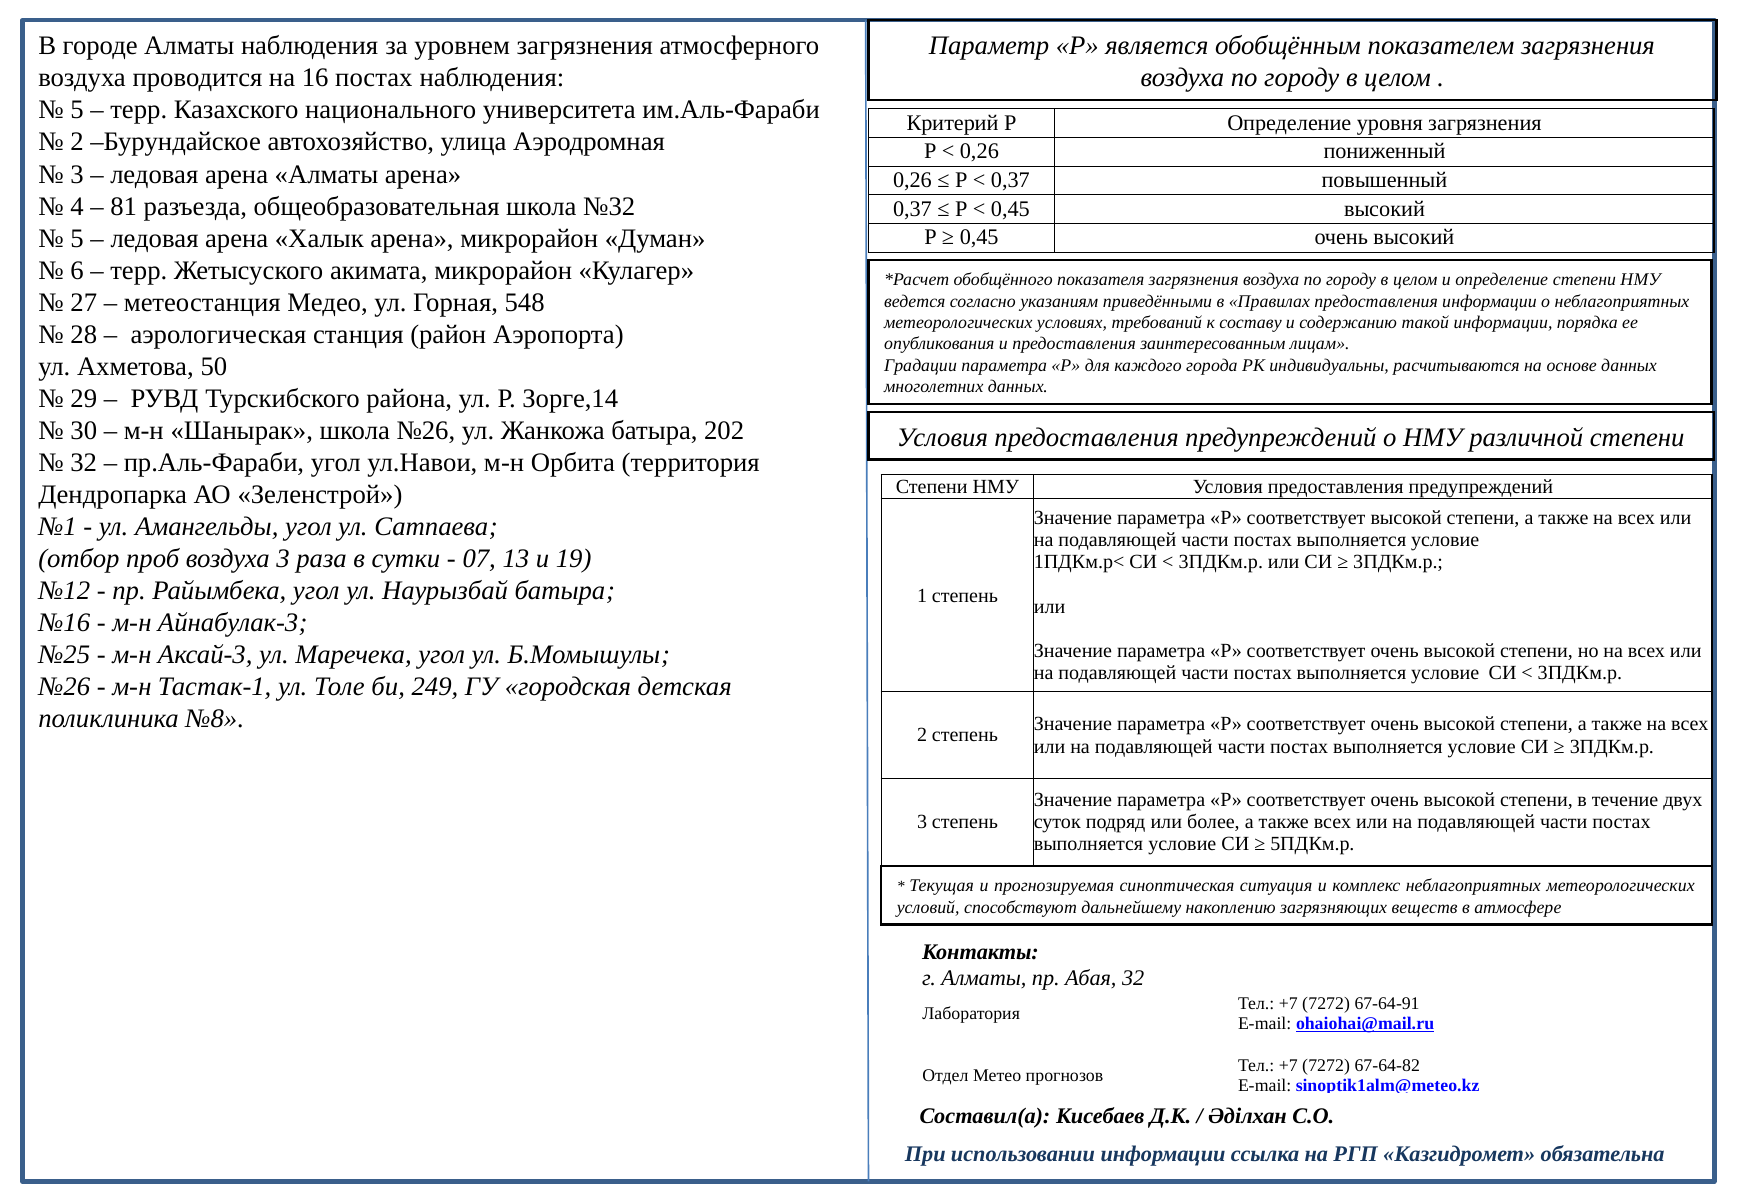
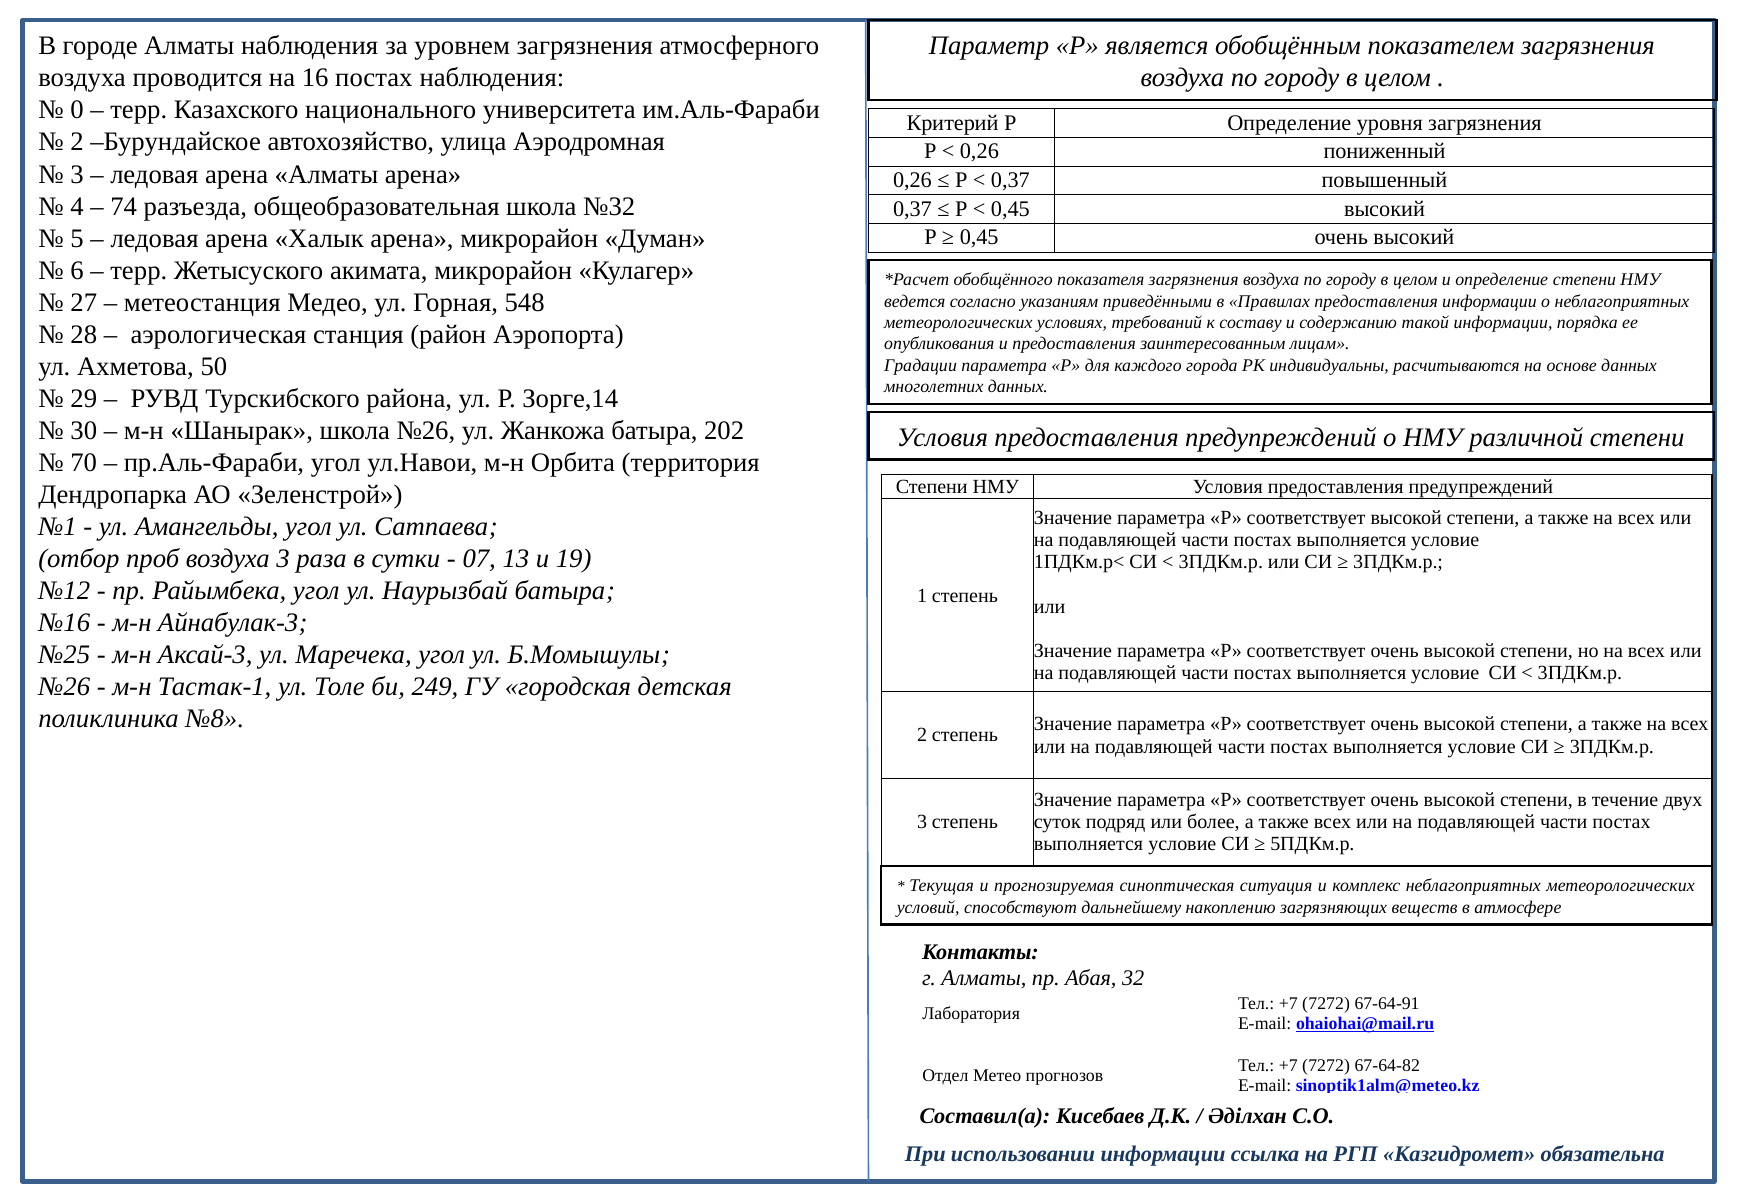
5 at (77, 110): 5 -> 0
81: 81 -> 74
32 at (84, 463): 32 -> 70
